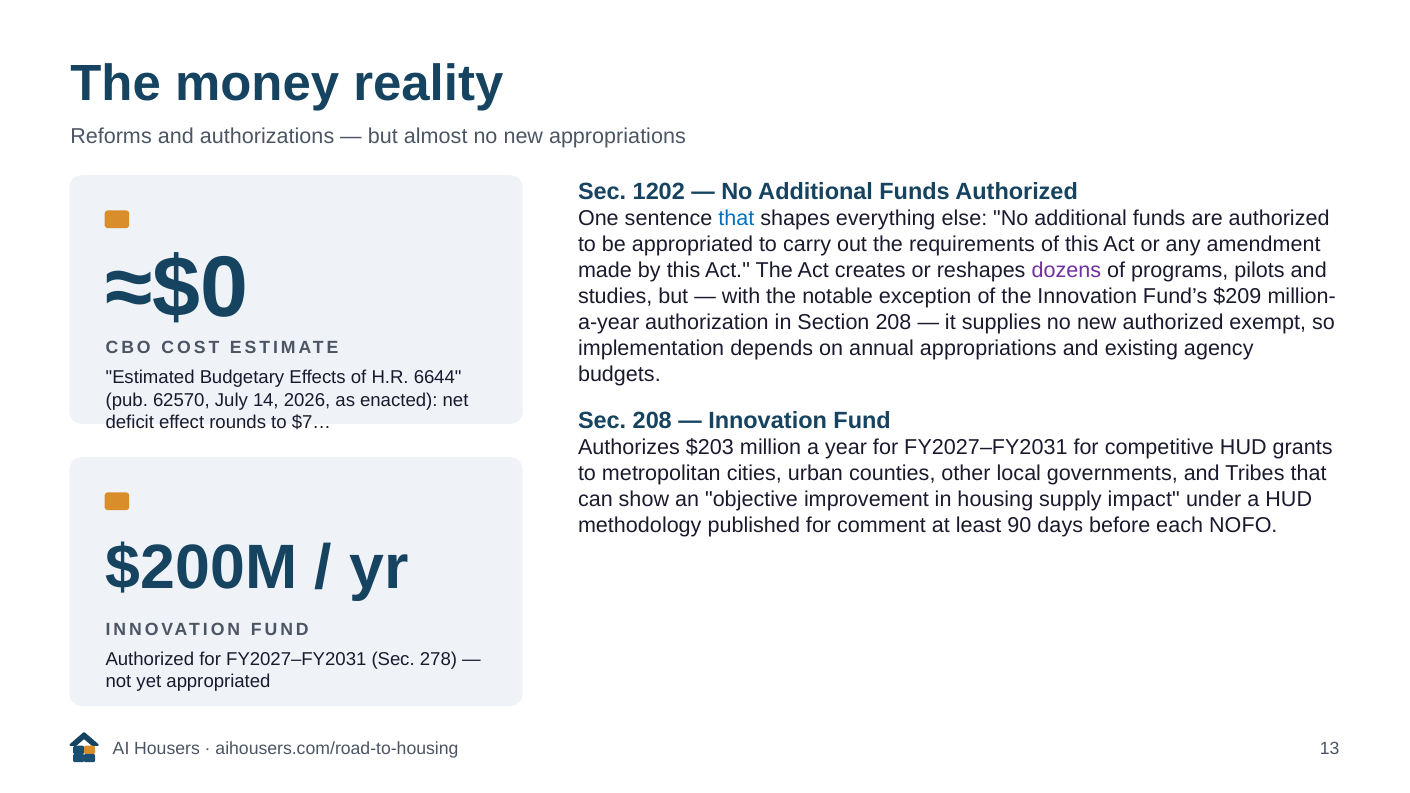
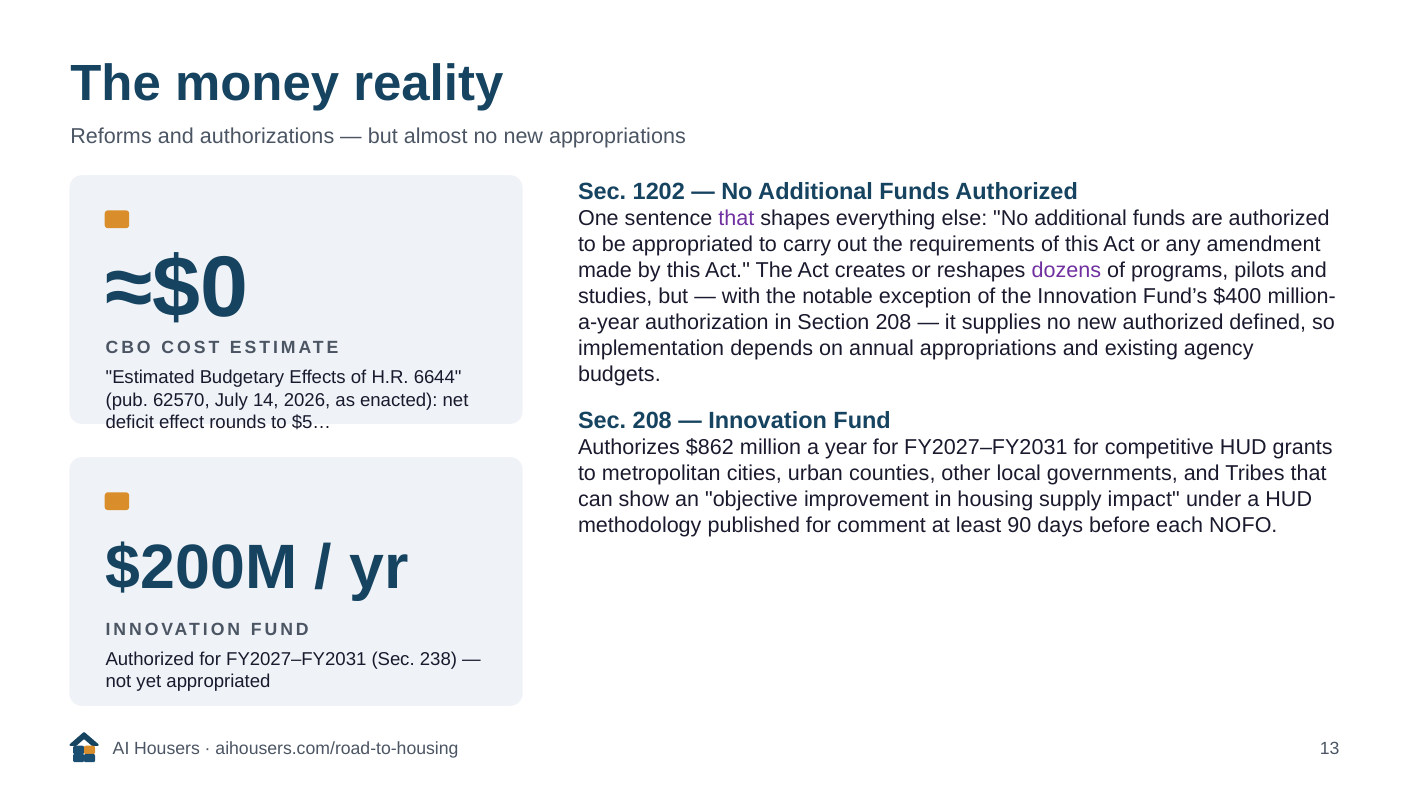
that at (736, 219) colour: blue -> purple
$209: $209 -> $400
exempt: exempt -> defined
$7…: $7… -> $5…
$203: $203 -> $862
278: 278 -> 238
